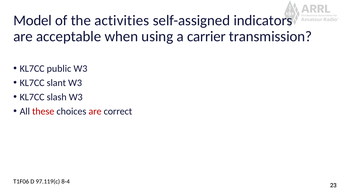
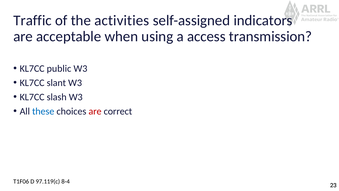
Model: Model -> Traffic
carrier: carrier -> access
these colour: red -> blue
